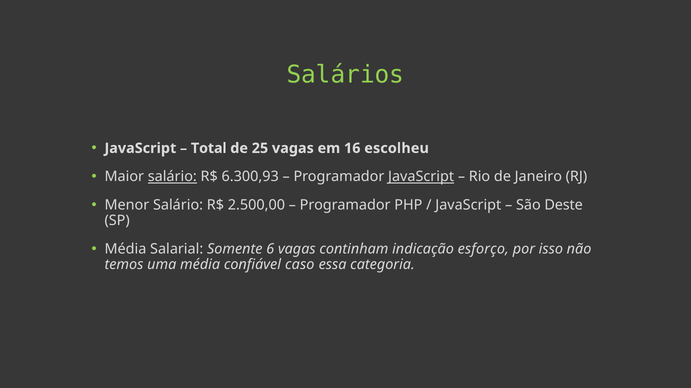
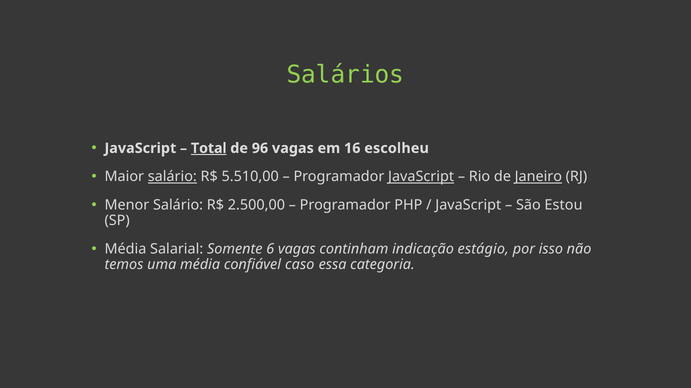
Total underline: none -> present
25: 25 -> 96
6.300,93: 6.300,93 -> 5.510,00
Janeiro underline: none -> present
Deste: Deste -> Estou
esforço: esforço -> estágio
